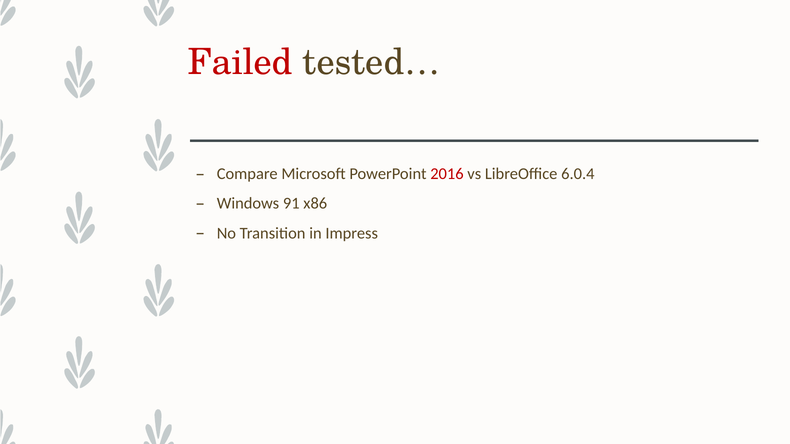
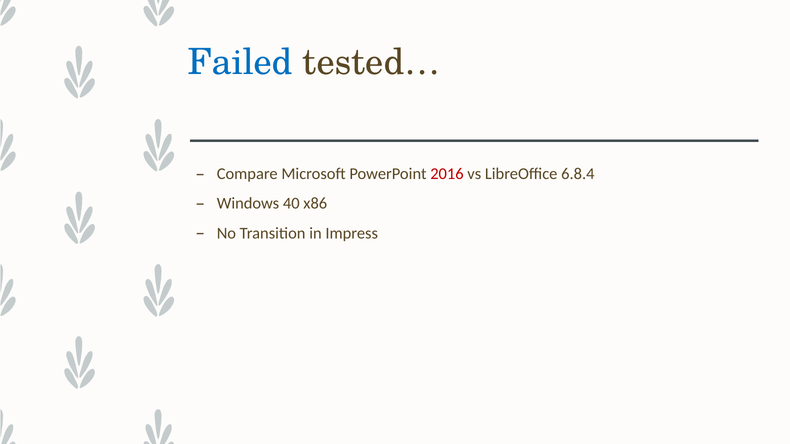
Failed colour: red -> blue
6.0.4: 6.0.4 -> 6.8.4
91: 91 -> 40
